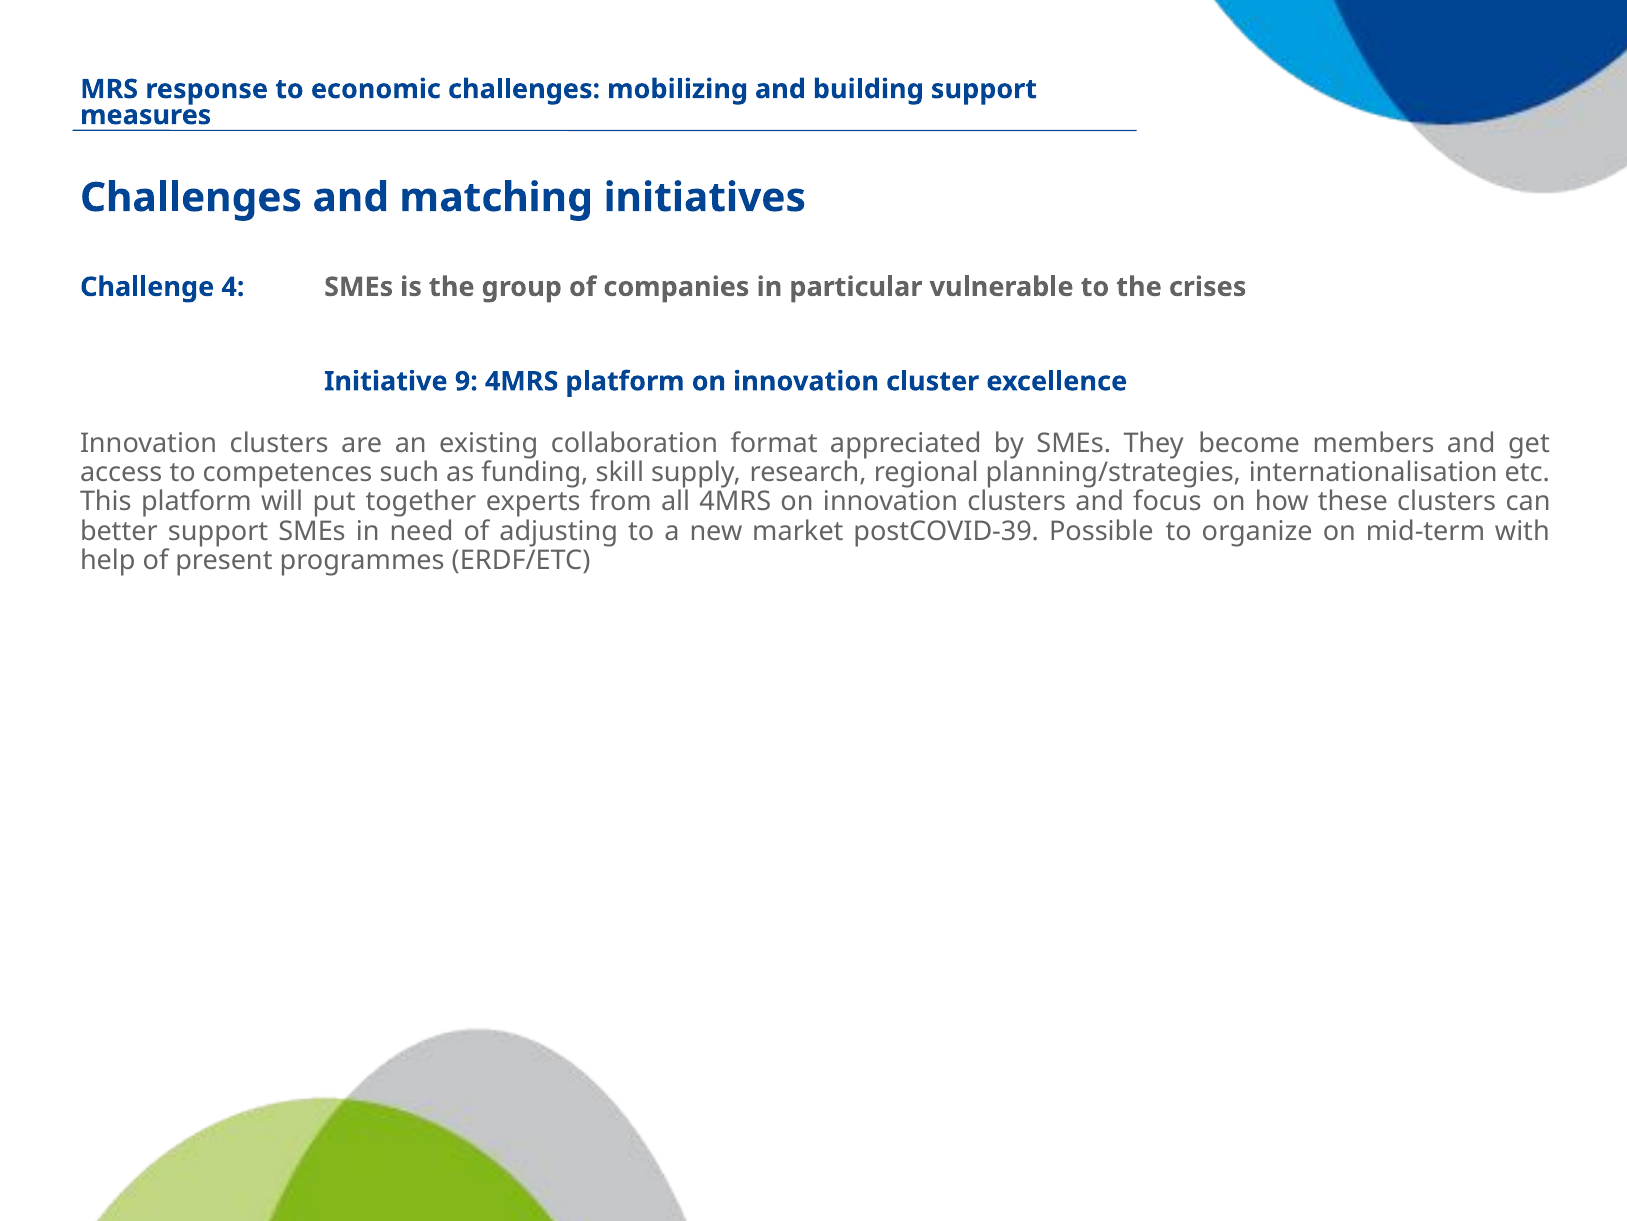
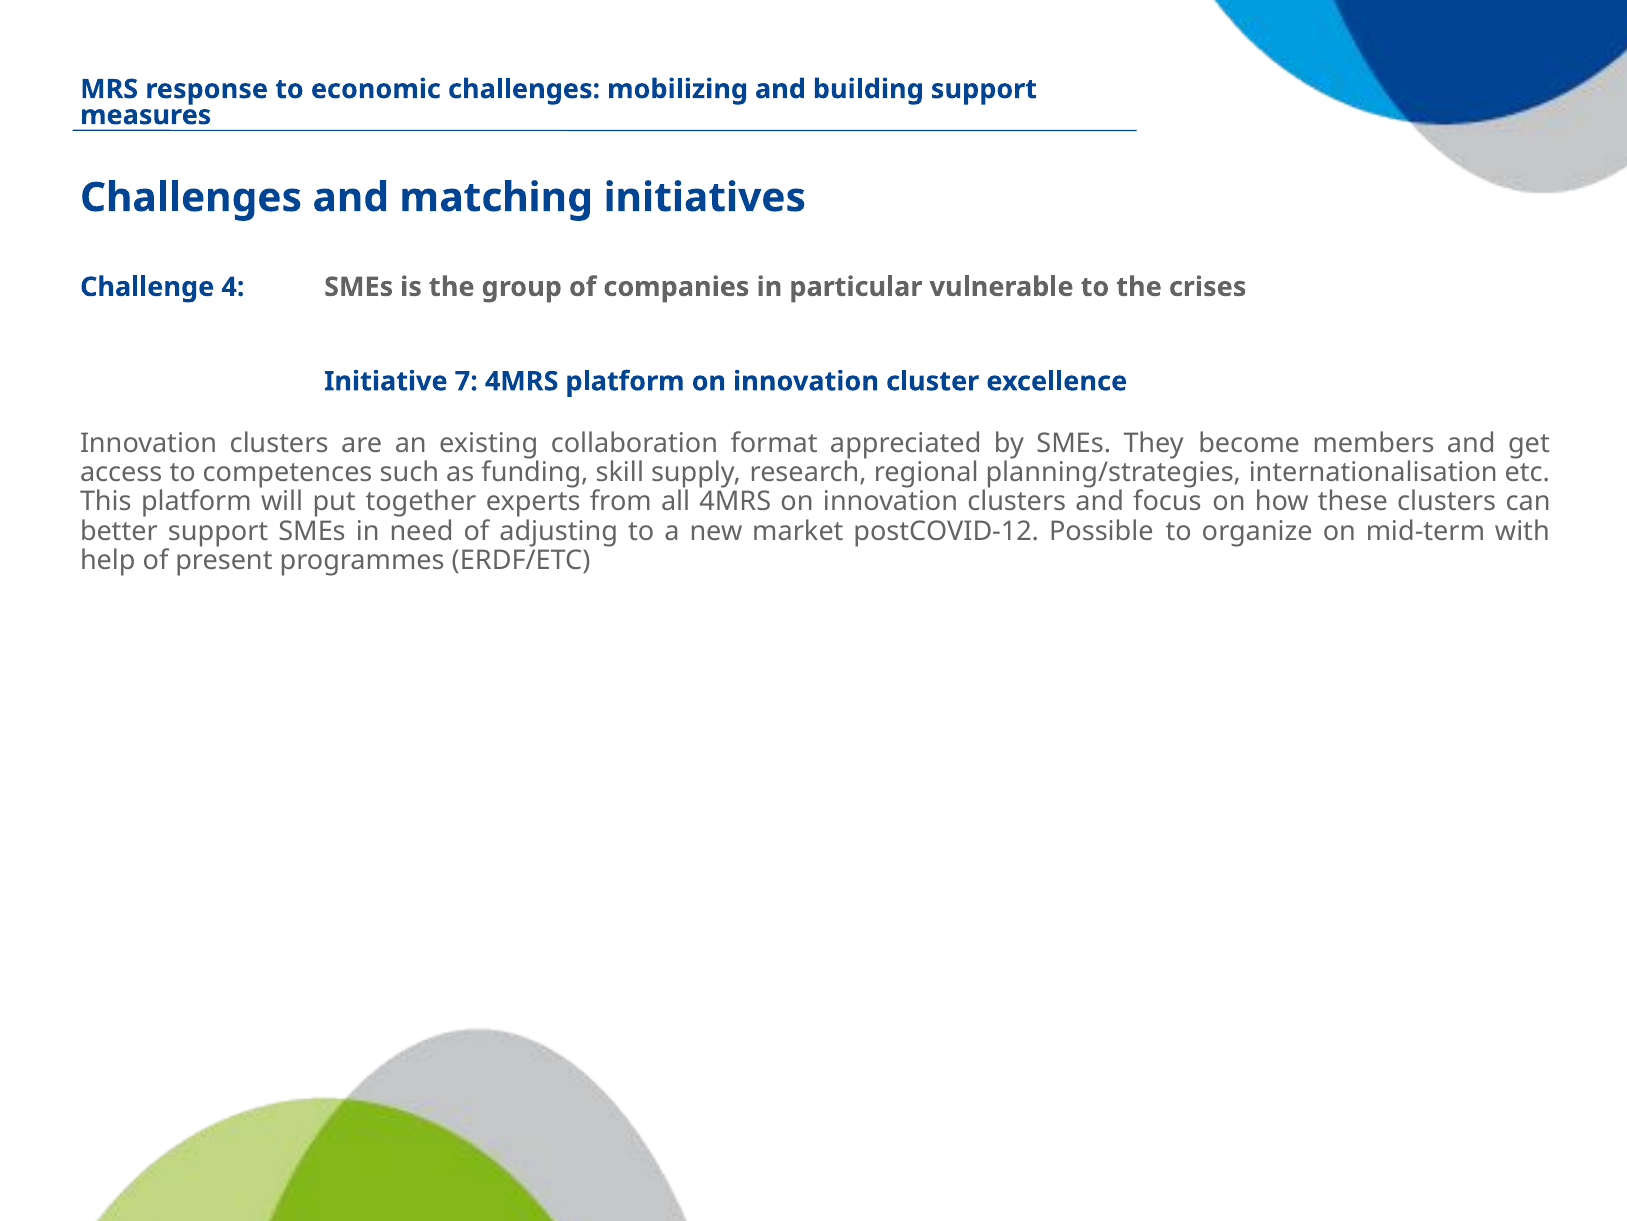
9: 9 -> 7
postCOVID-39: postCOVID-39 -> postCOVID-12
